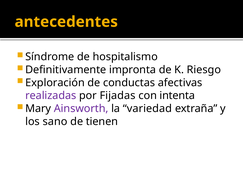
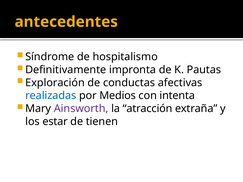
Riesgo: Riesgo -> Pautas
realizadas colour: purple -> blue
Fijadas: Fijadas -> Medios
variedad: variedad -> atracción
sano: sano -> estar
